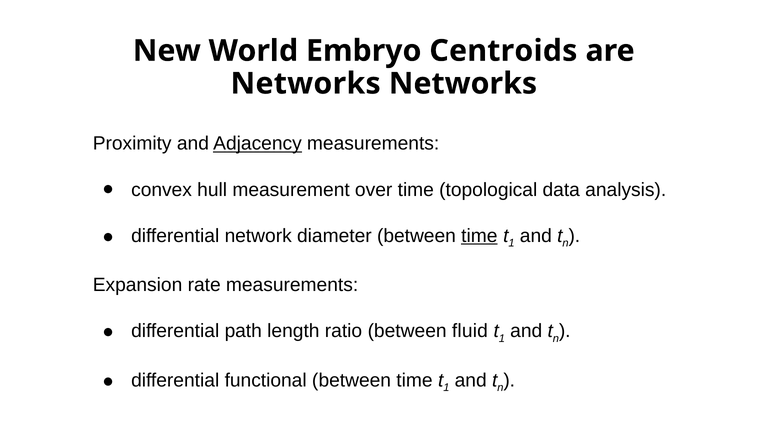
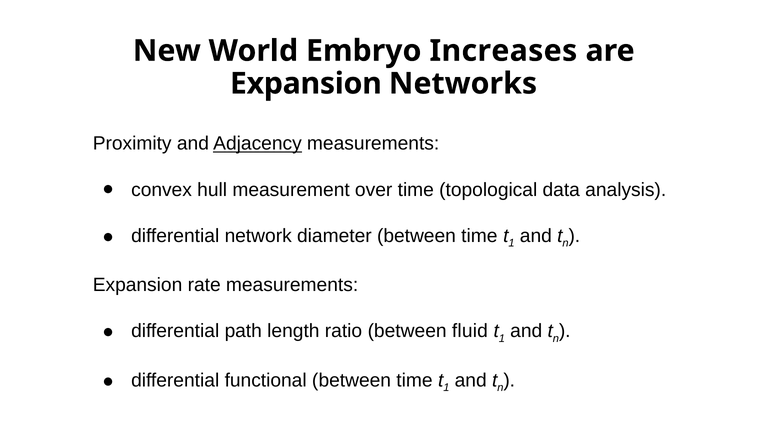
Centroids: Centroids -> Increases
Networks at (306, 84): Networks -> Expansion
time at (479, 236) underline: present -> none
